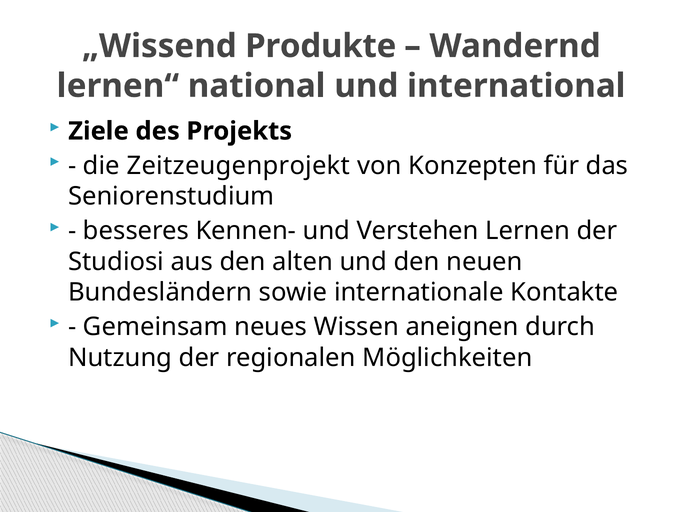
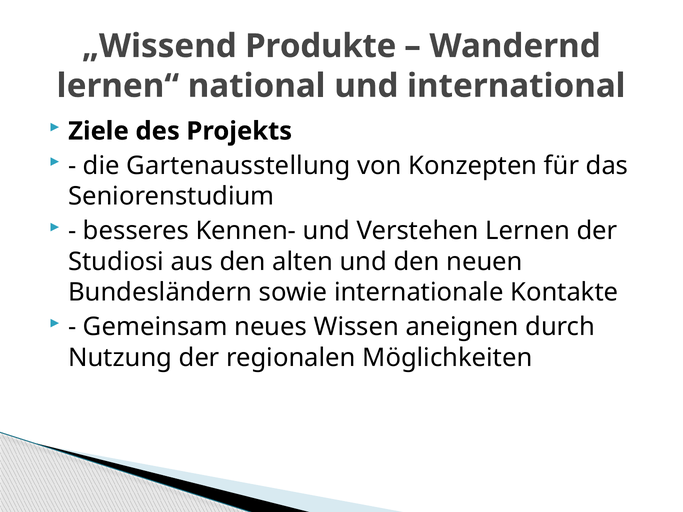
Zeitzeugenprojekt: Zeitzeugenprojekt -> Gartenausstellung
